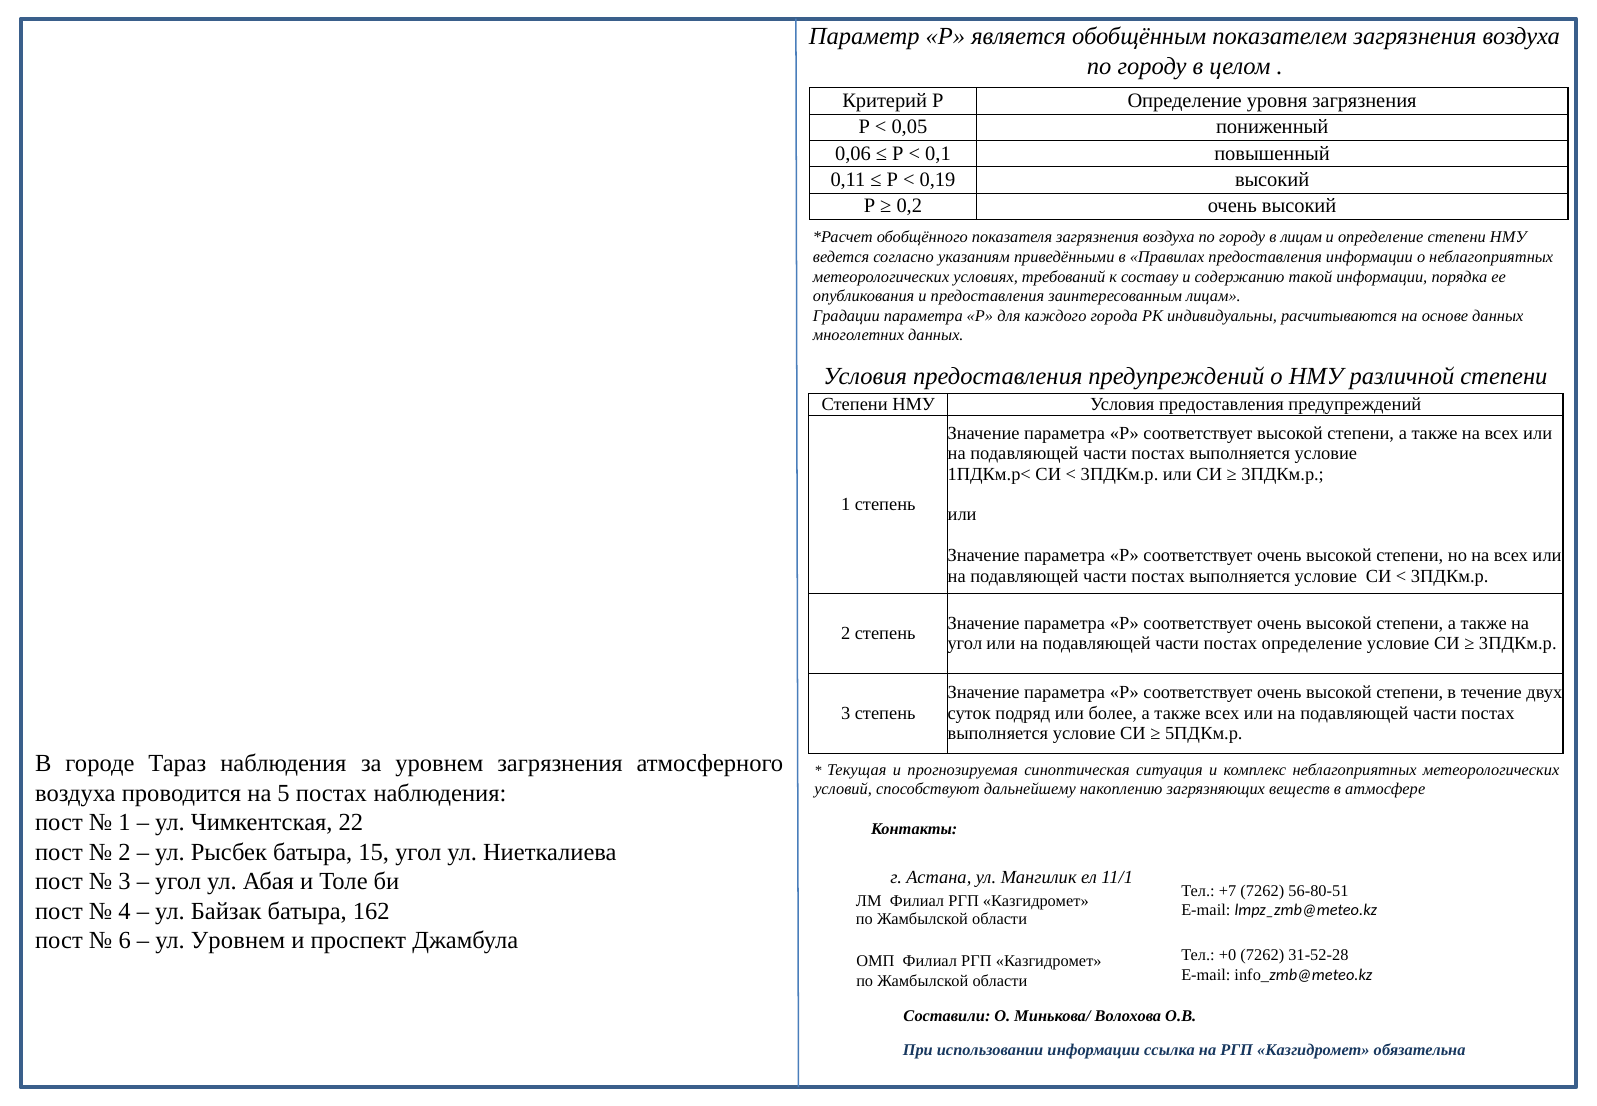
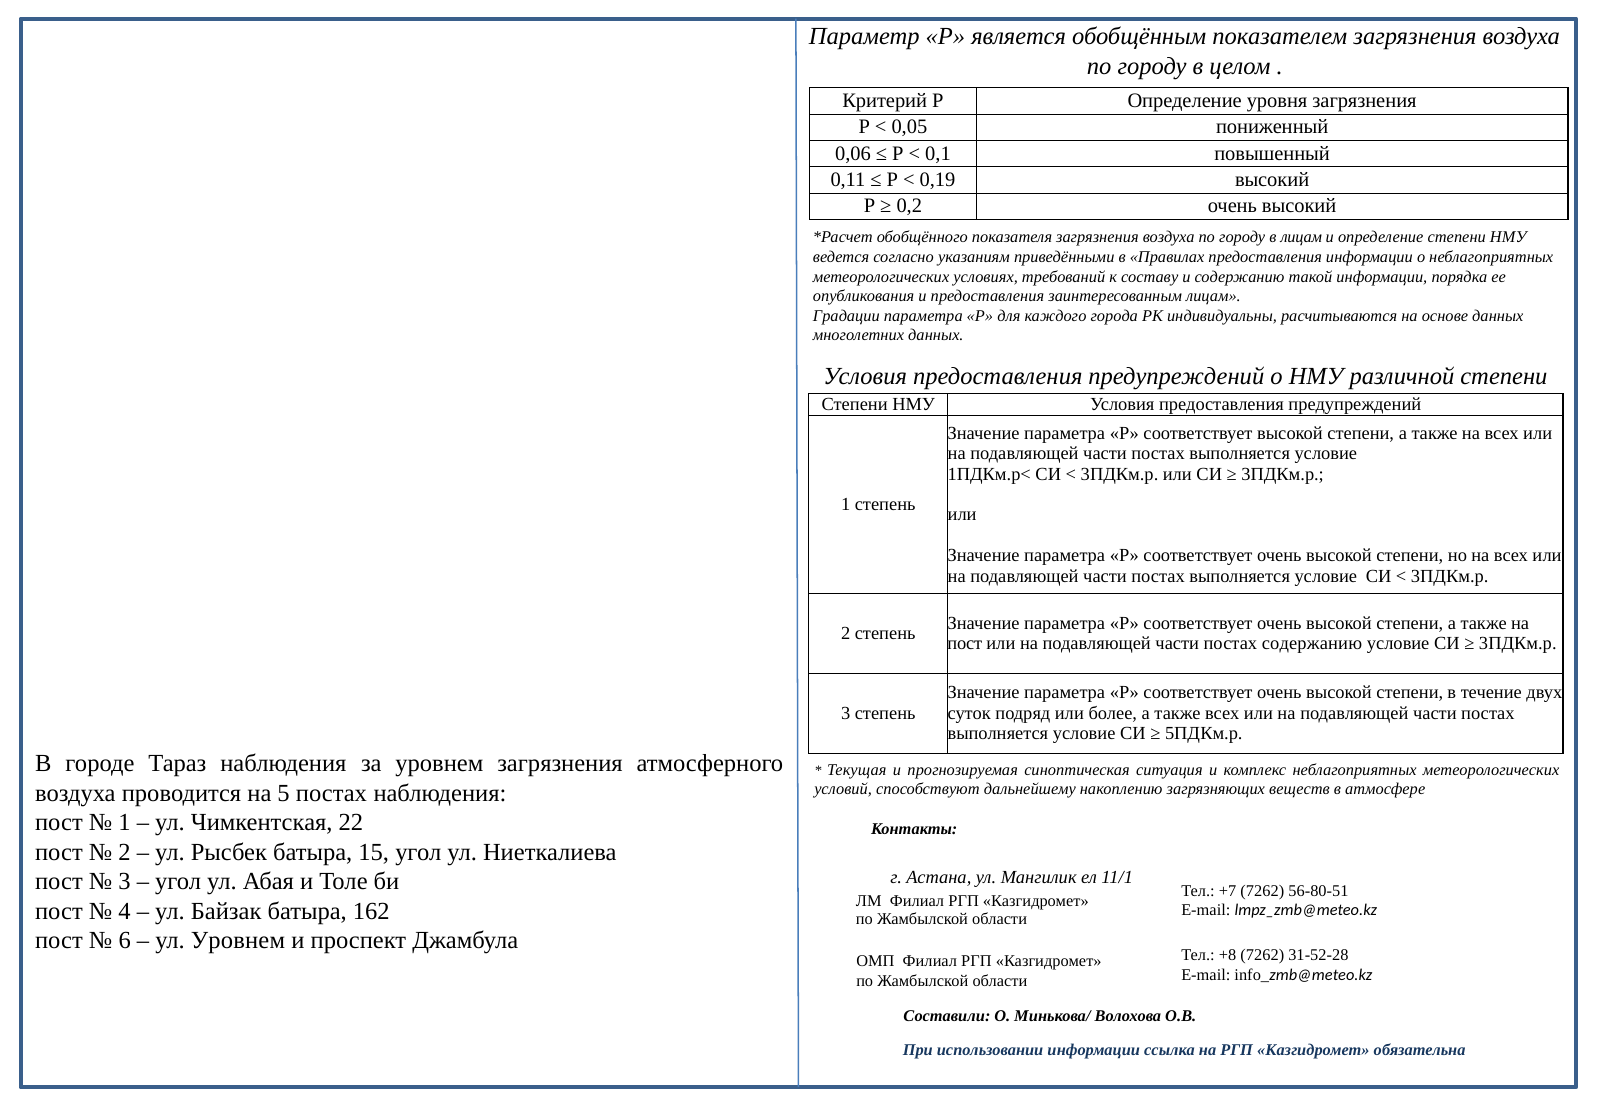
угол at (965, 643): угол -> пост
постах определение: определение -> содержанию
+0: +0 -> +8
